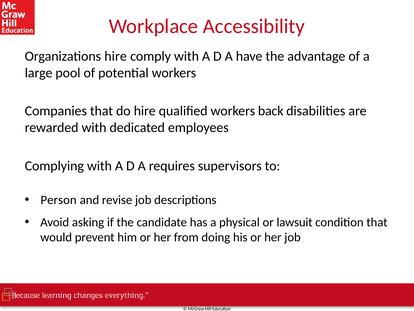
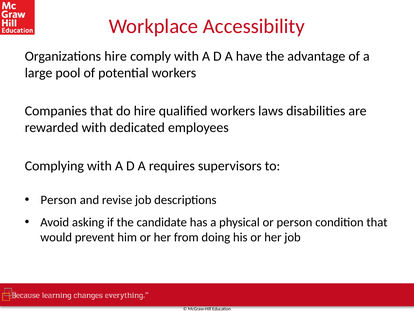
back: back -> laws
or lawsuit: lawsuit -> person
